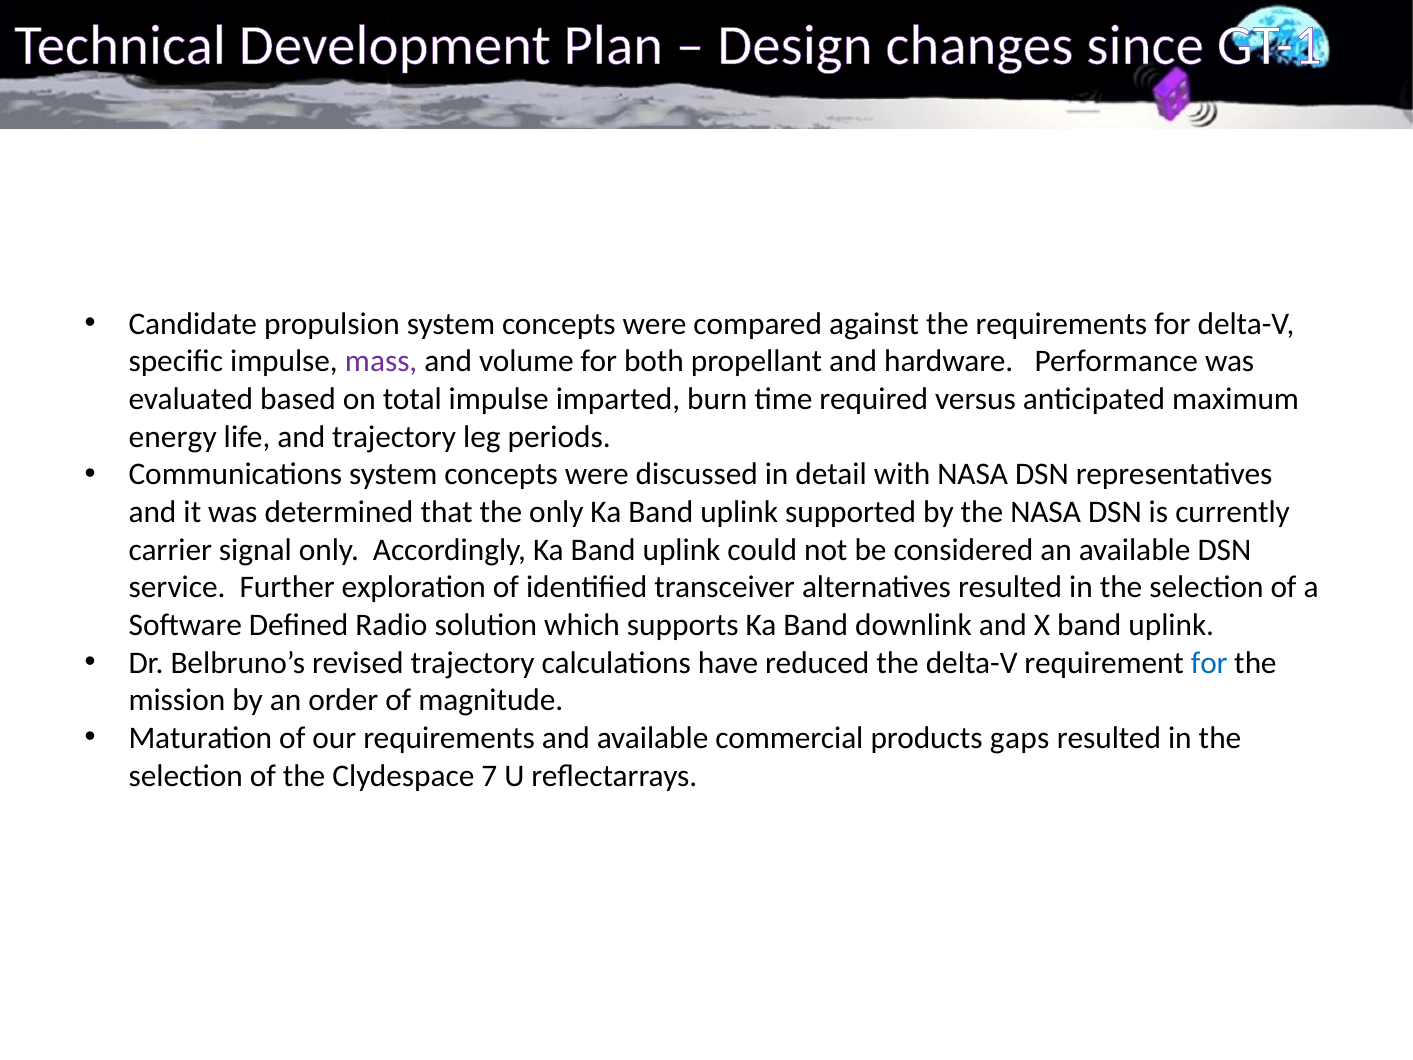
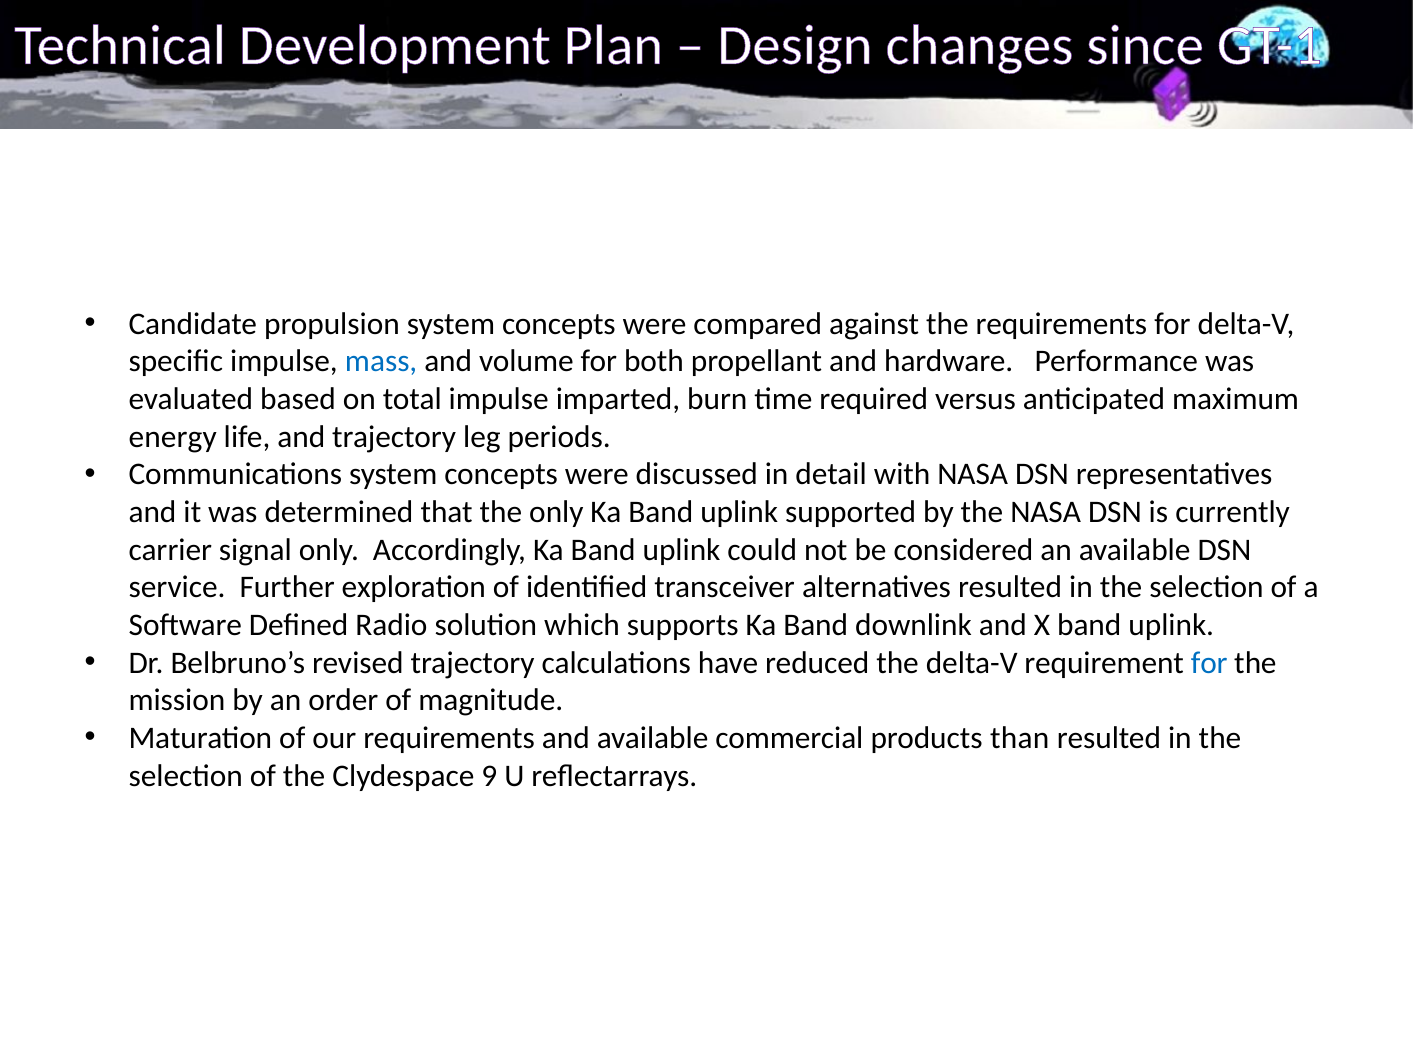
mass colour: purple -> blue
gaps: gaps -> than
7: 7 -> 9
